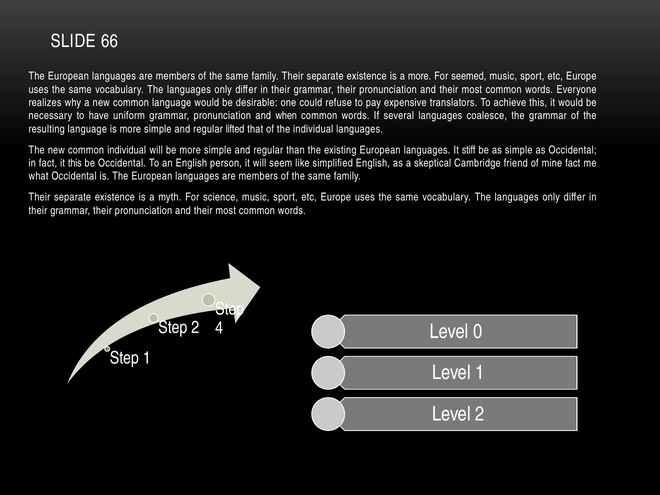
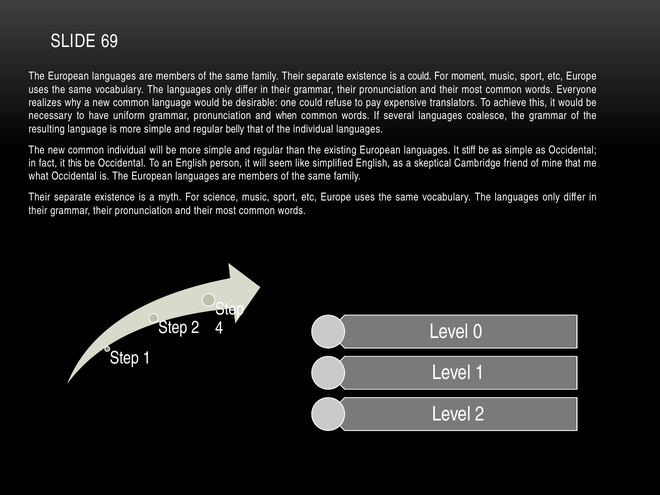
66: 66 -> 69
a more: more -> could
seemed: seemed -> moment
lifted: lifted -> belly
mine fact: fact -> that
